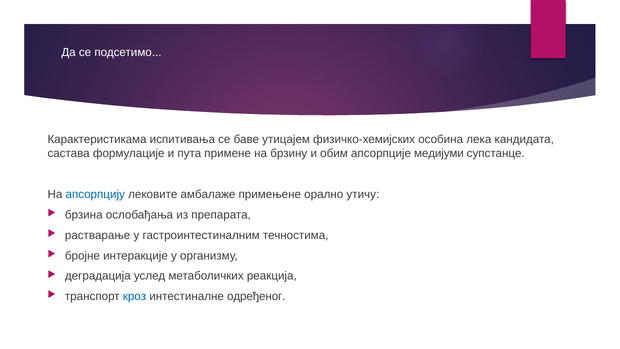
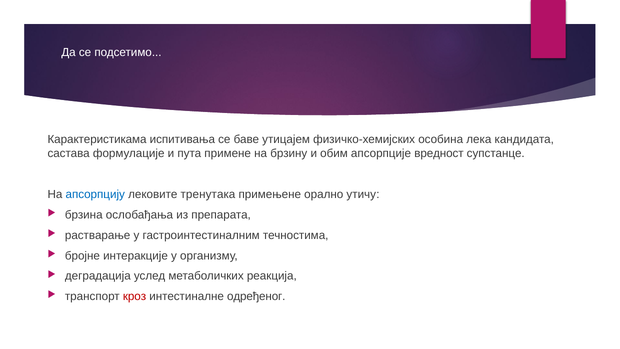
медијуми: медијуми -> вредност
амбалаже: амбалаже -> тренутака
кроз colour: blue -> red
